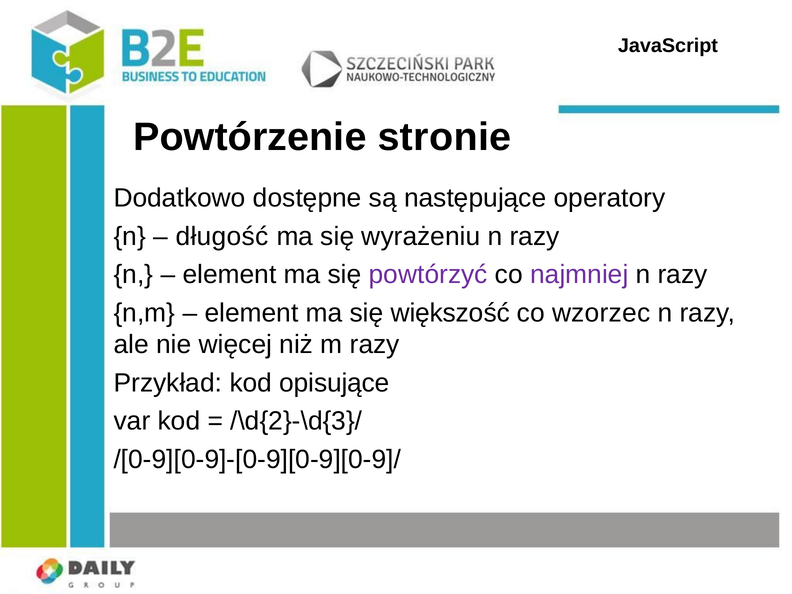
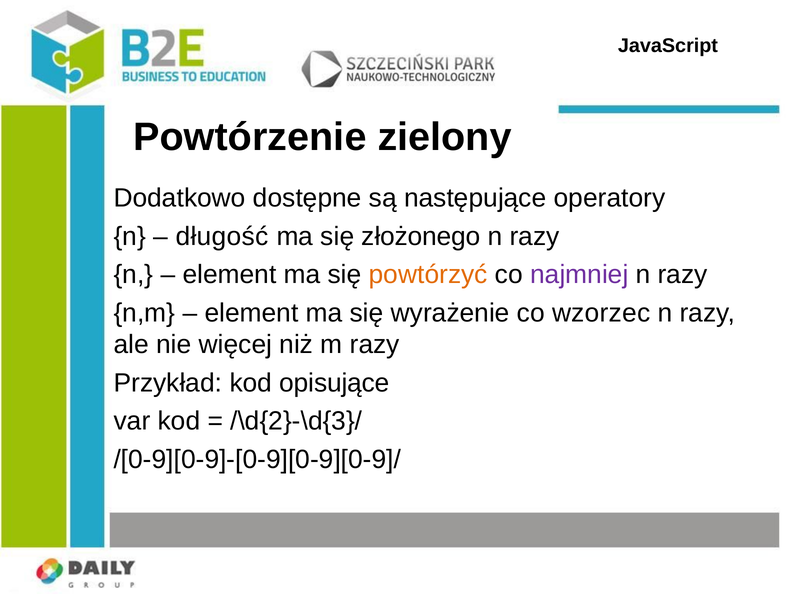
stronie: stronie -> zielony
wyrażeniu: wyrażeniu -> złożonego
powtórzyć colour: purple -> orange
większość: większość -> wyrażenie
